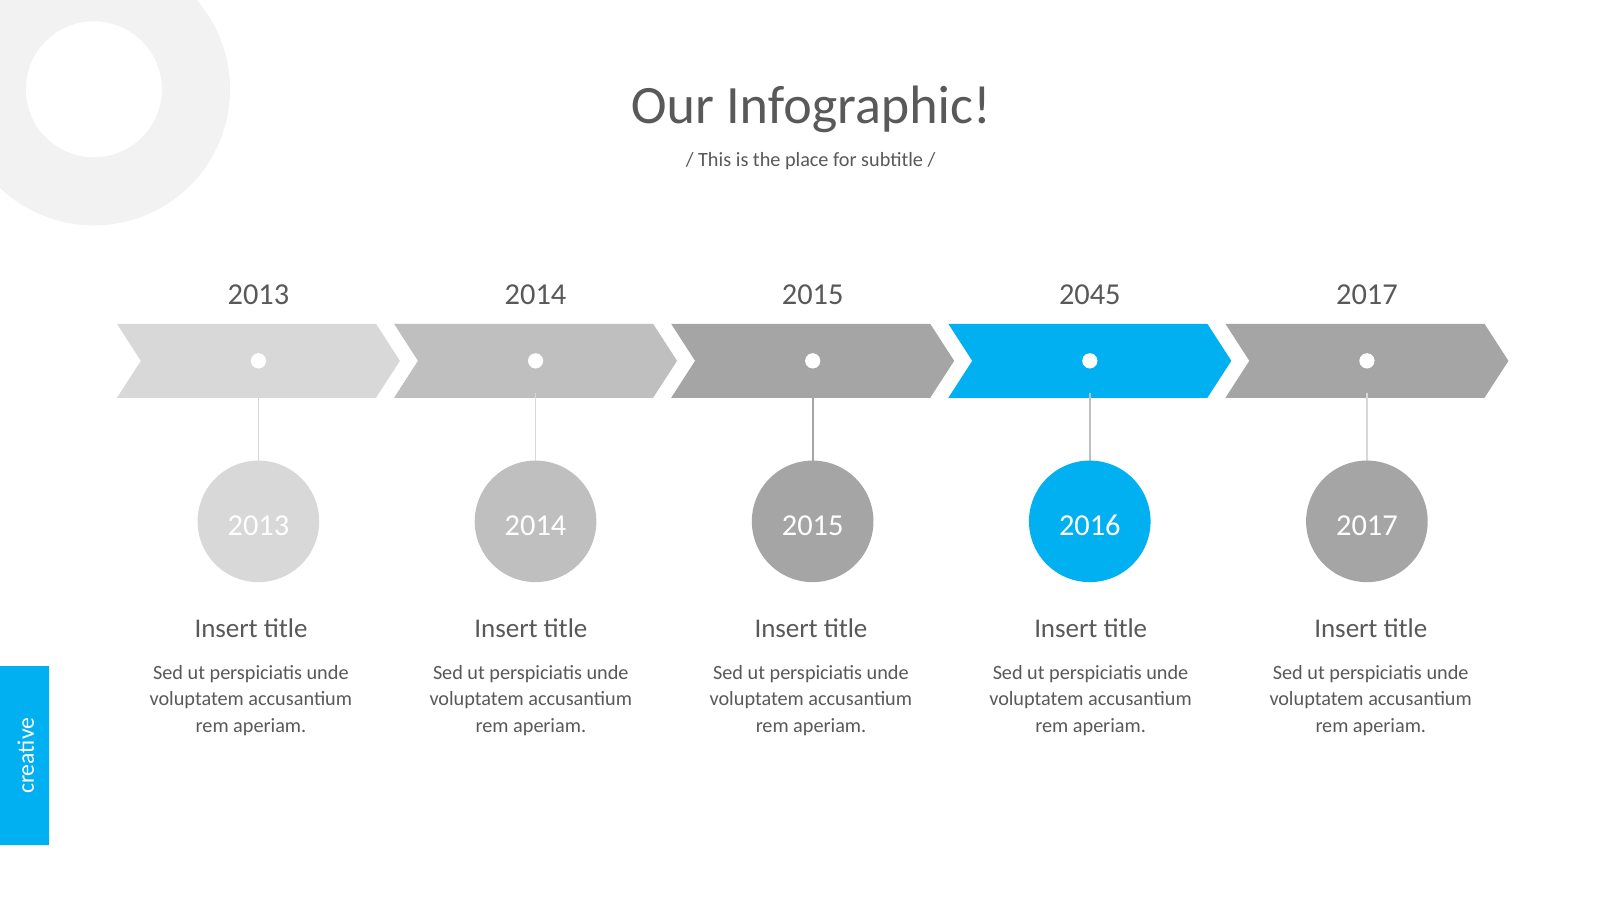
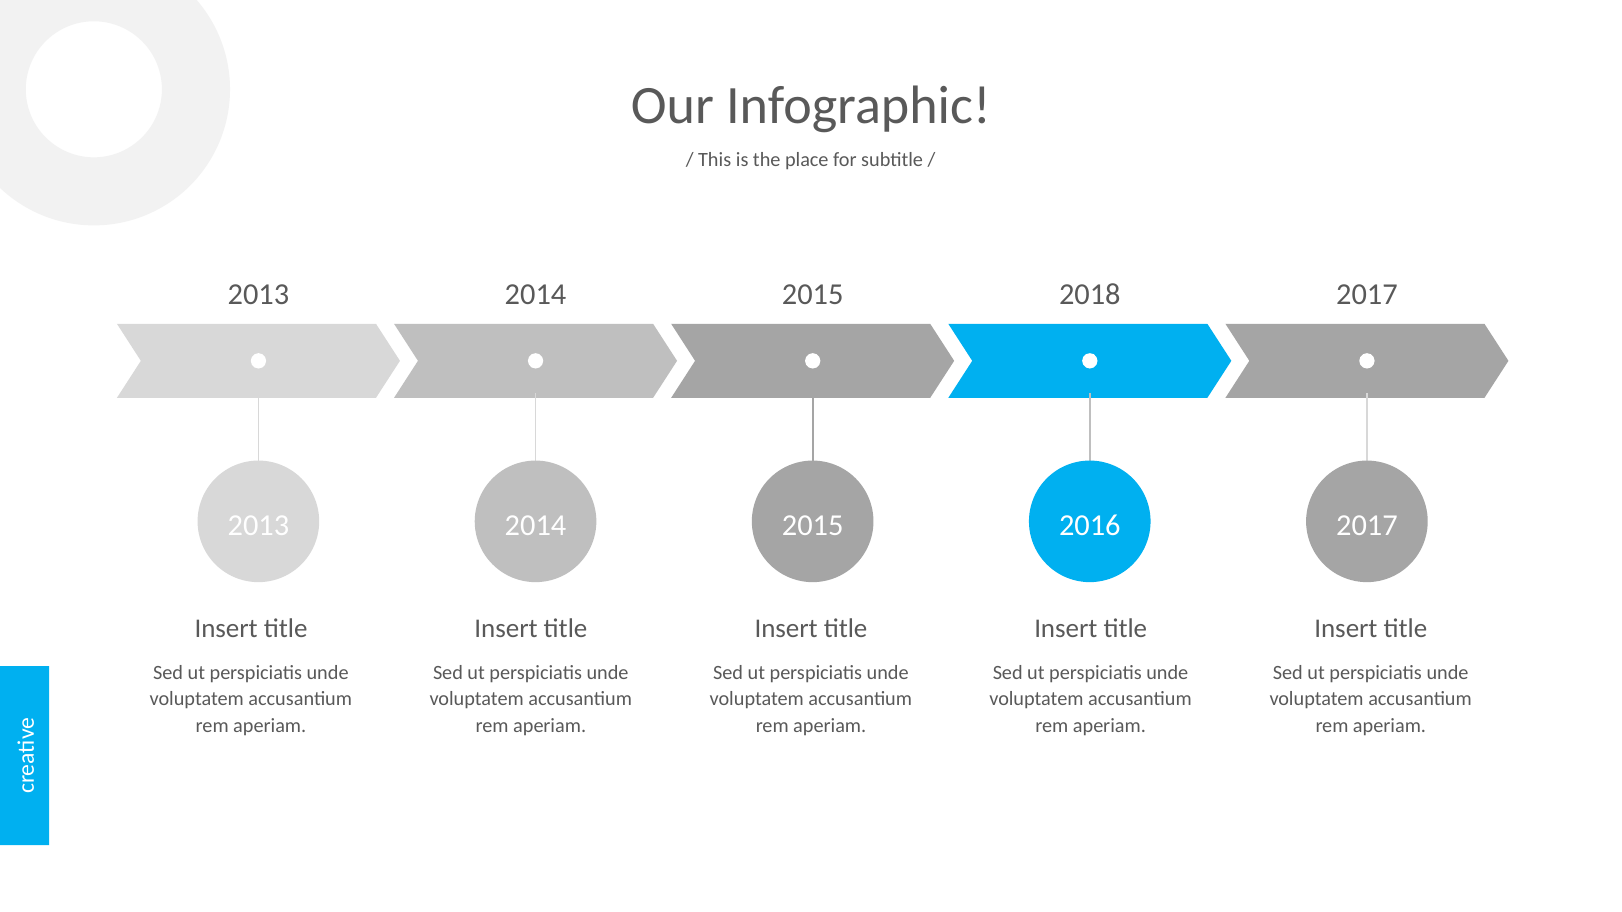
2045: 2045 -> 2018
